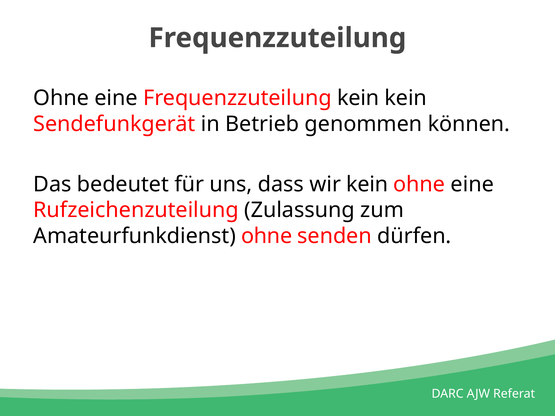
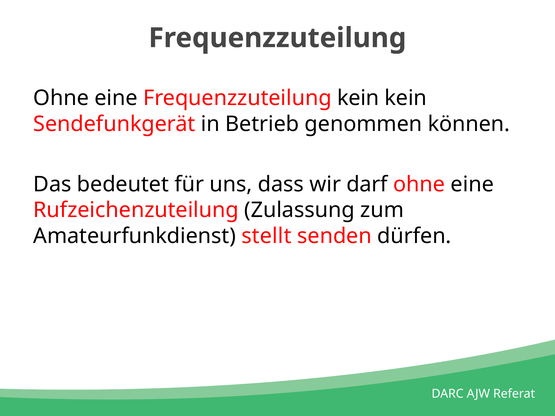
wir kein: kein -> darf
Amateurfunkdienst ohne: ohne -> stellt
